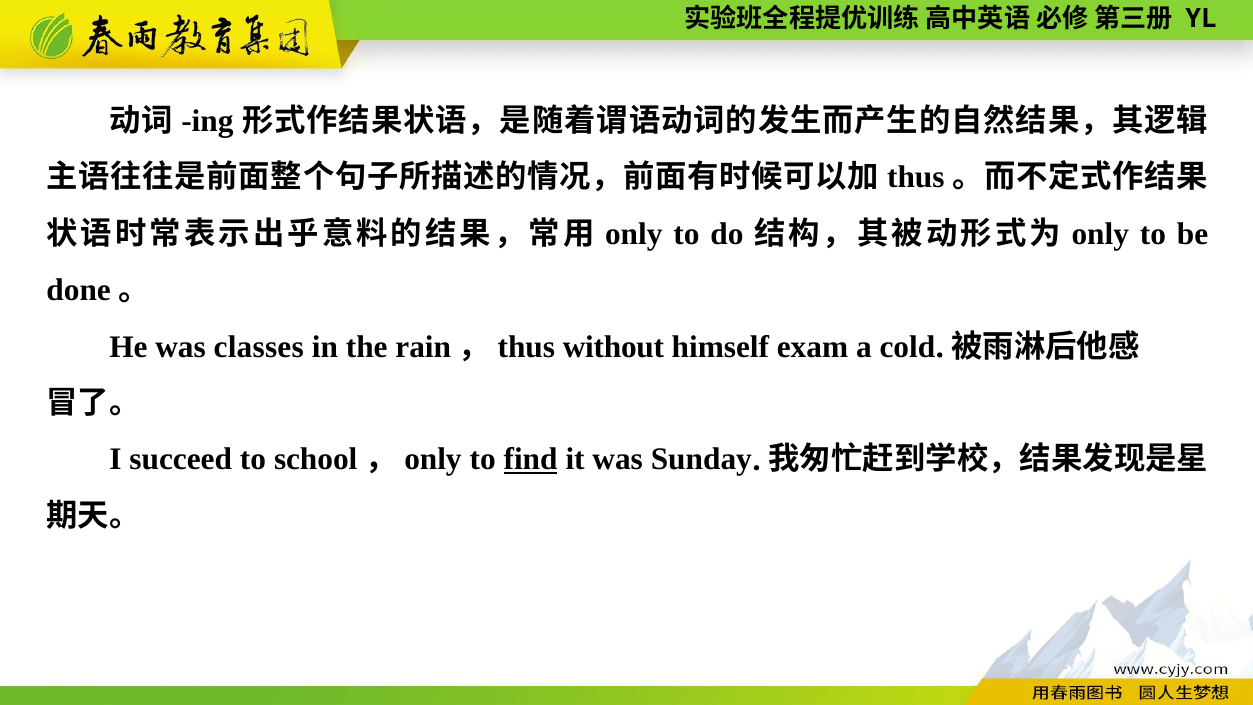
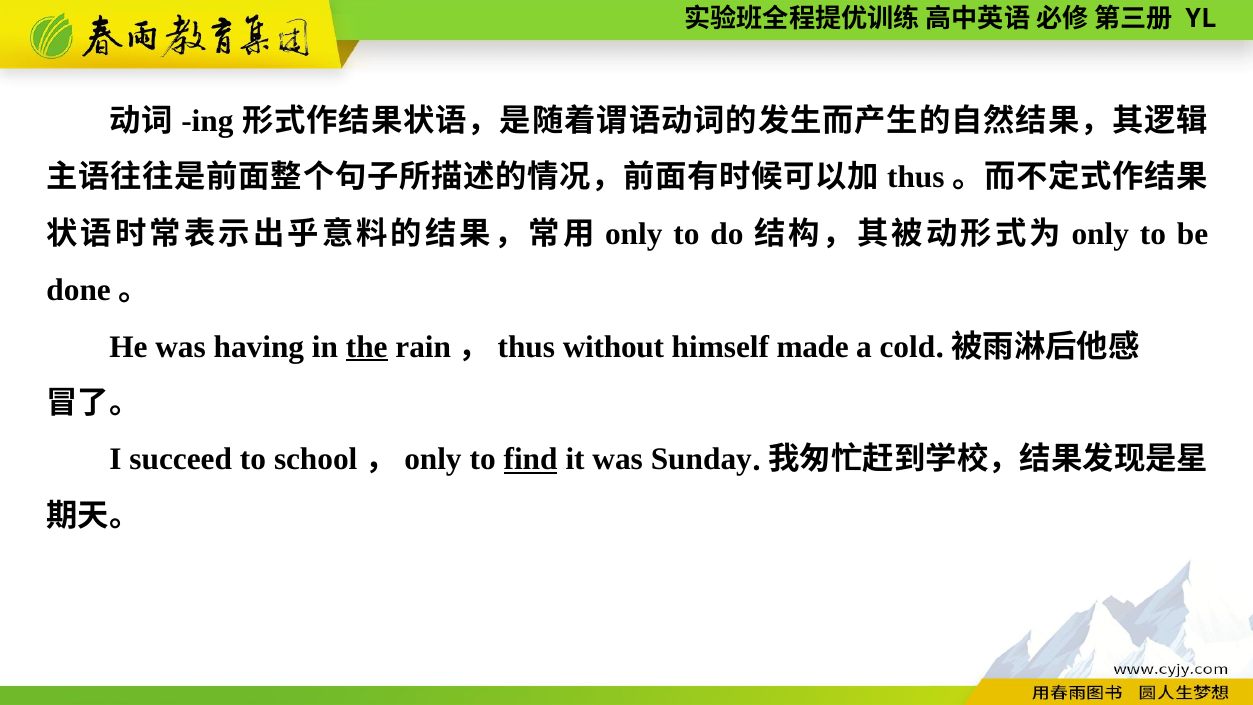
classes: classes -> having
the underline: none -> present
exam: exam -> made
